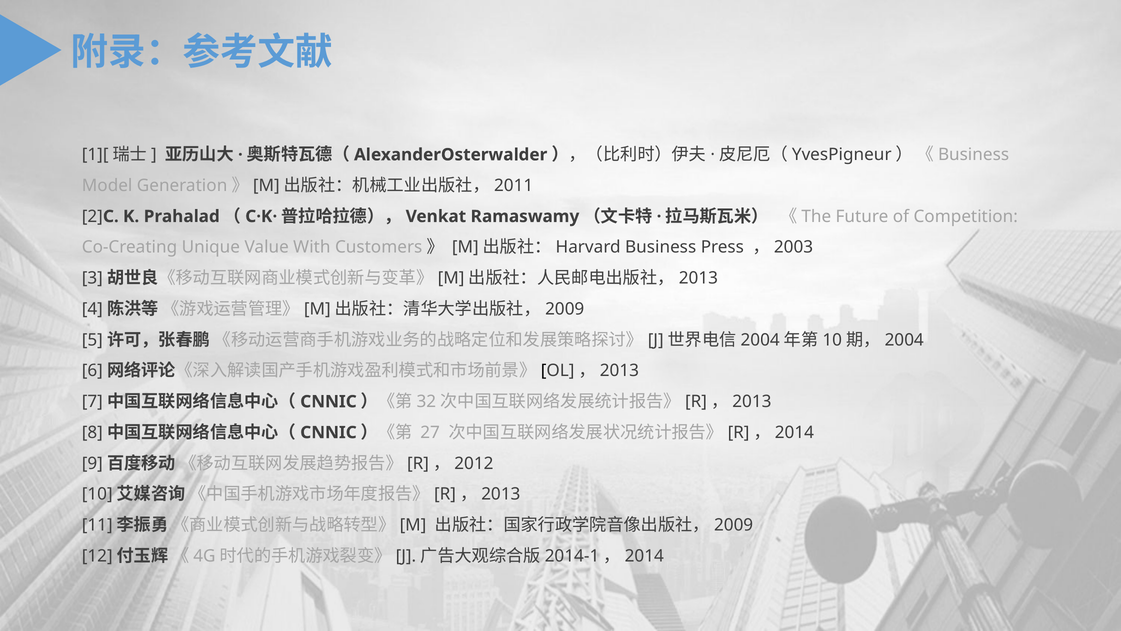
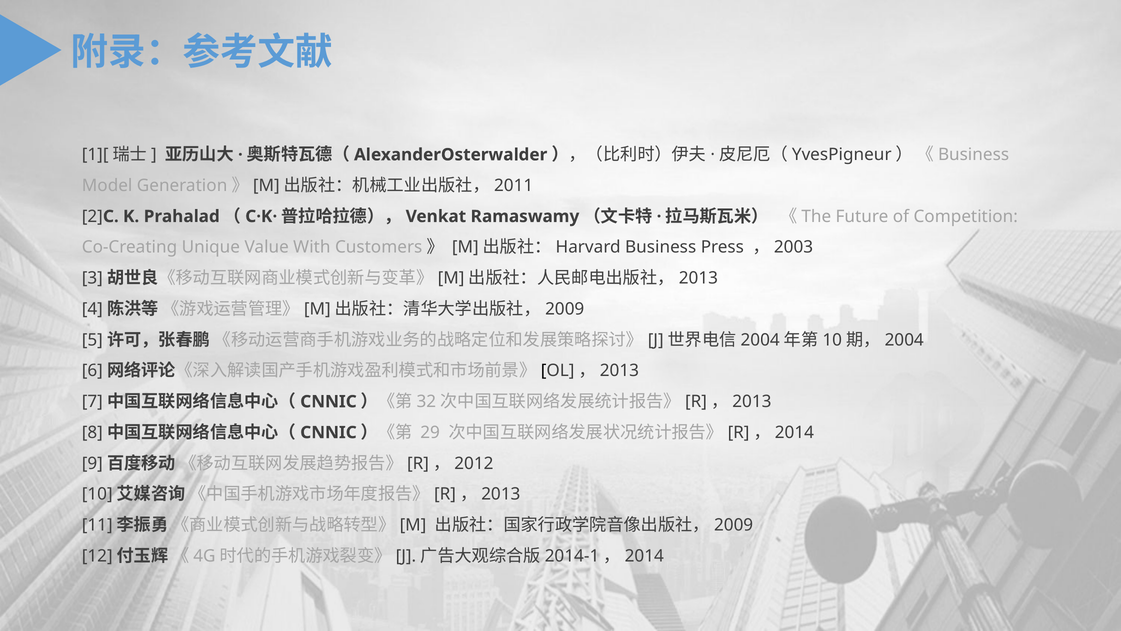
27: 27 -> 29
